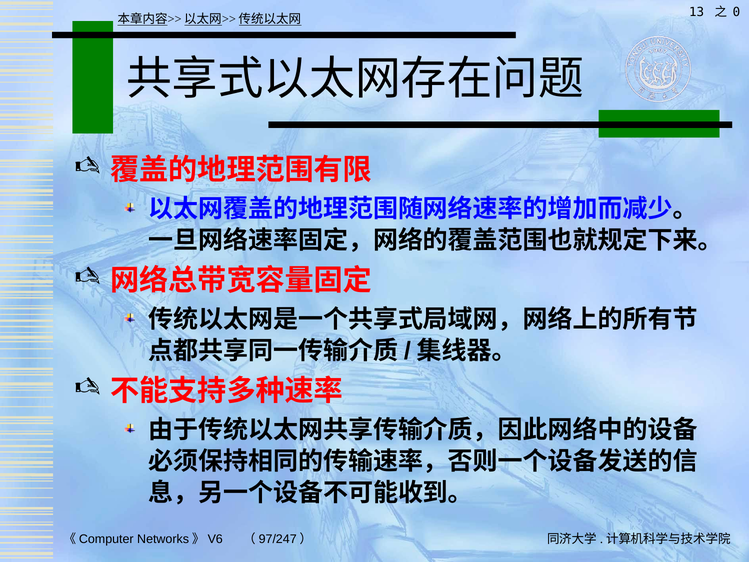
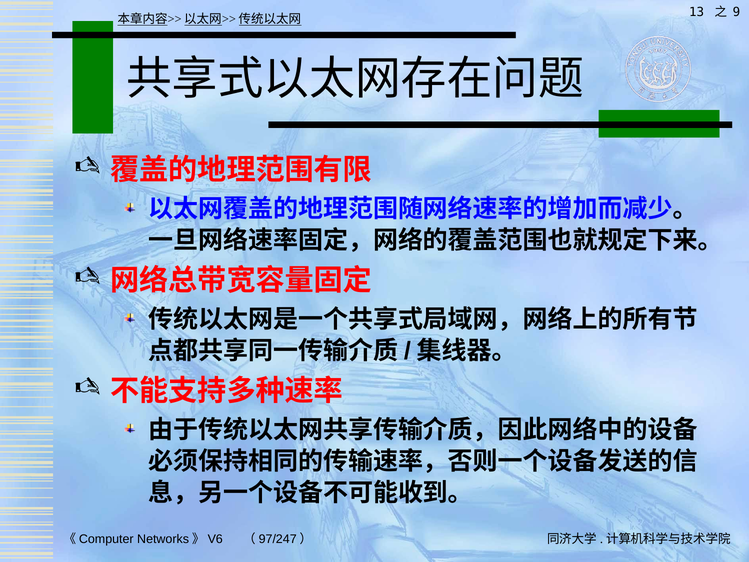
0: 0 -> 9
